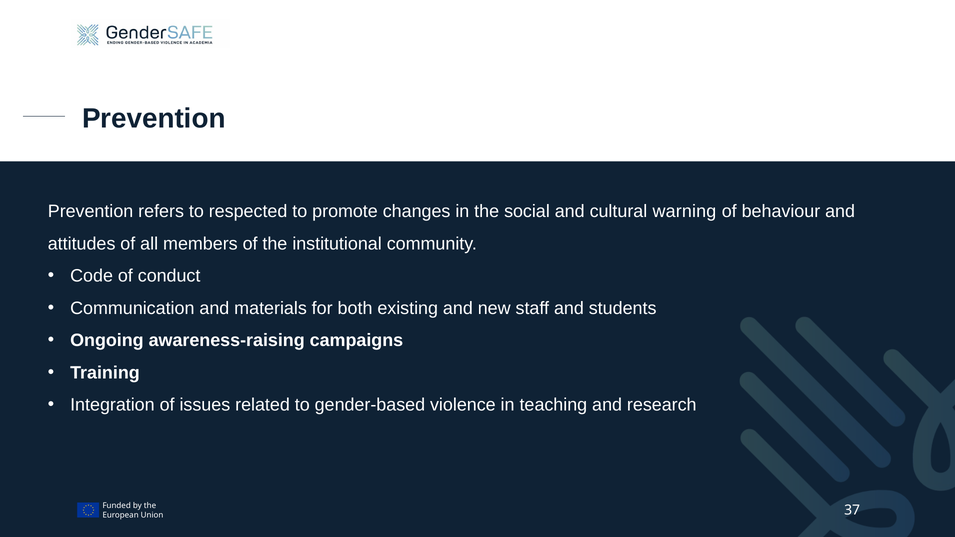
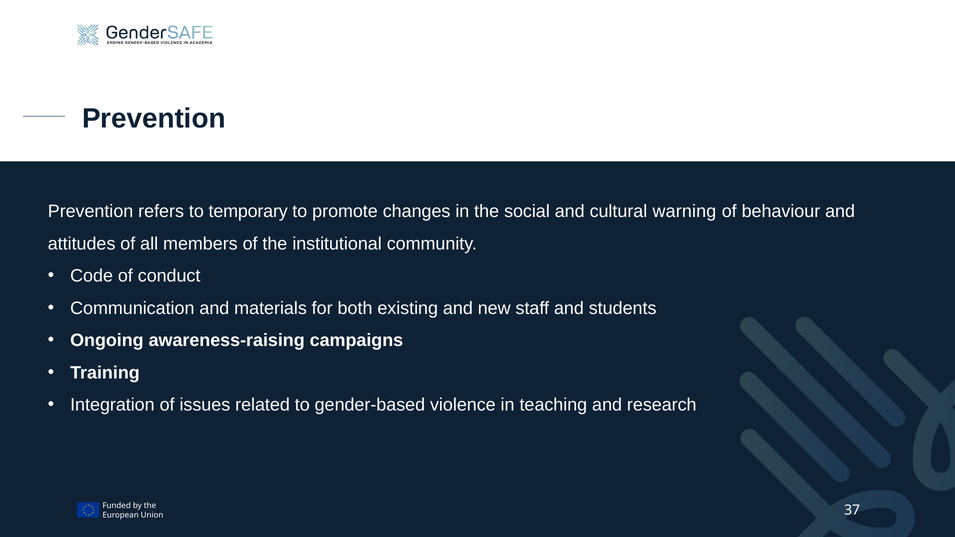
respected: respected -> temporary
